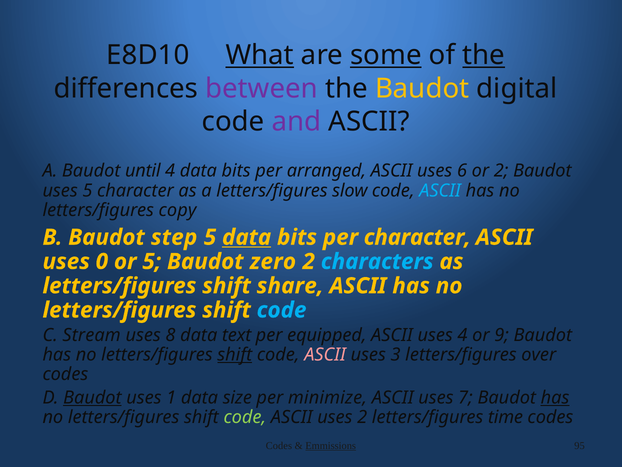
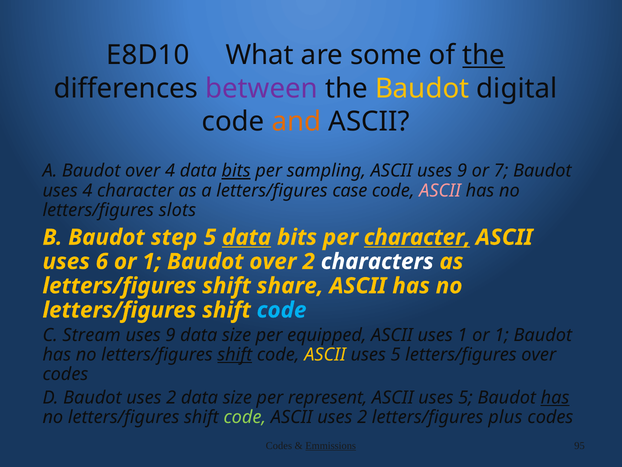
What underline: present -> none
some underline: present -> none
and colour: purple -> orange
A Baudot until: until -> over
bits at (236, 171) underline: none -> present
arranged: arranged -> sampling
ASCII uses 6: 6 -> 9
or 2: 2 -> 7
uses 5: 5 -> 4
slow: slow -> case
ASCII at (440, 190) colour: light blue -> pink
copy: copy -> slots
character at (417, 237) underline: none -> present
0: 0 -> 6
5 at (152, 261): 5 -> 1
zero at (273, 261): zero -> over
characters colour: light blue -> white
8 at (170, 335): 8 -> 9
text at (237, 335): text -> size
uses 4: 4 -> 1
9 at (502, 335): 9 -> 1
ASCII at (325, 354) colour: pink -> yellow
3 at (396, 354): 3 -> 5
Baudot at (92, 397) underline: present -> none
1 at (171, 397): 1 -> 2
minimize: minimize -> represent
7 at (466, 397): 7 -> 5
time: time -> plus
